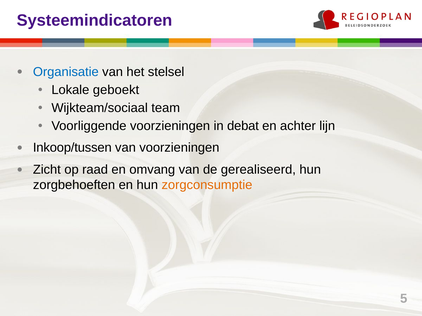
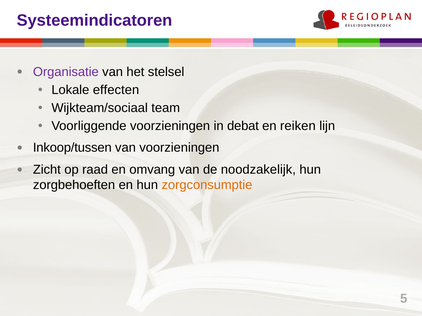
Organisatie colour: blue -> purple
geboekt: geboekt -> effecten
achter: achter -> reiken
gerealiseerd: gerealiseerd -> noodzakelijk
